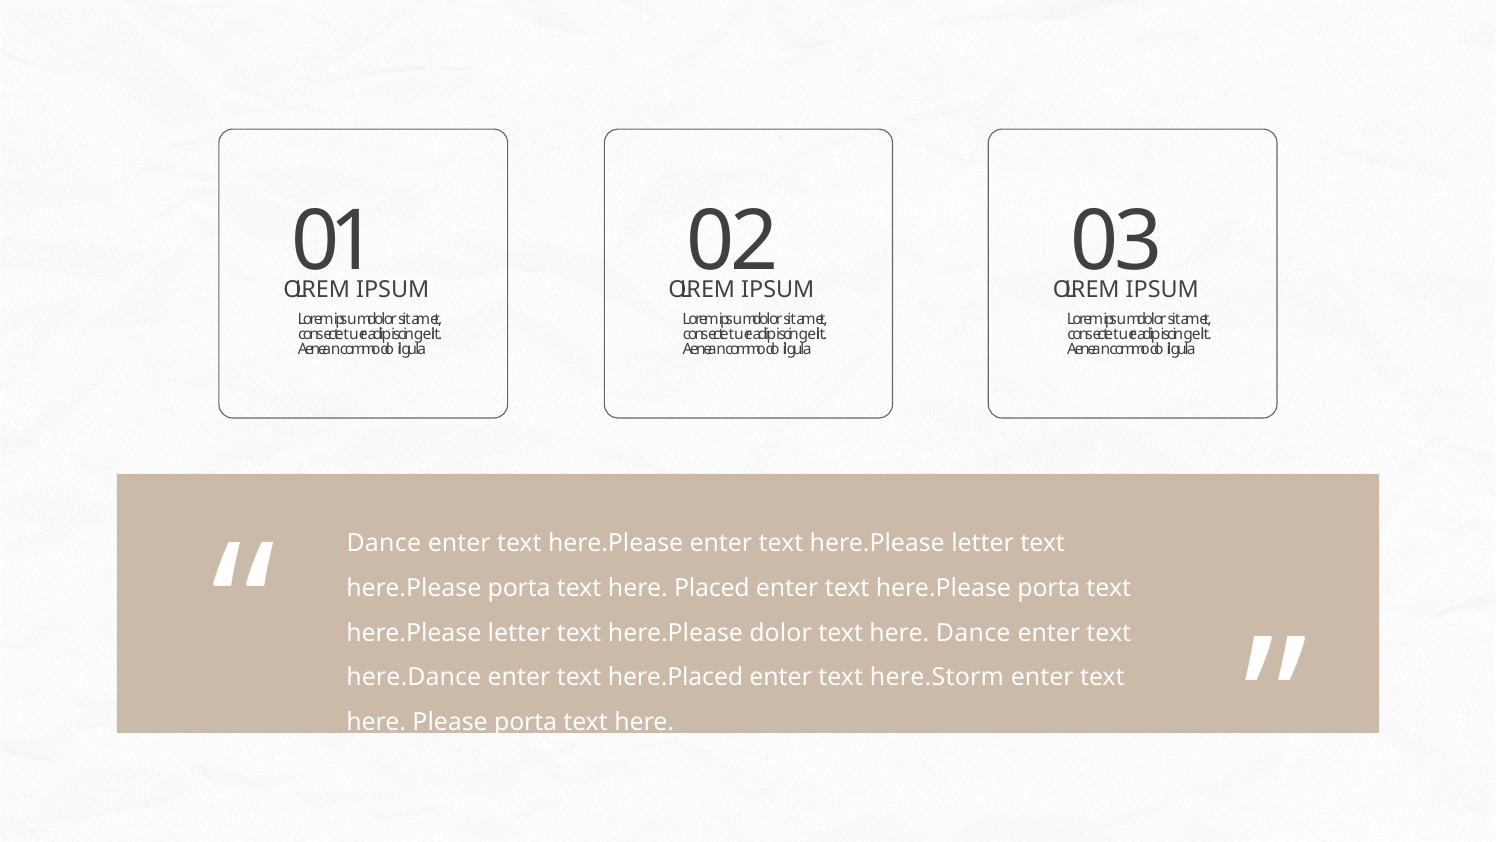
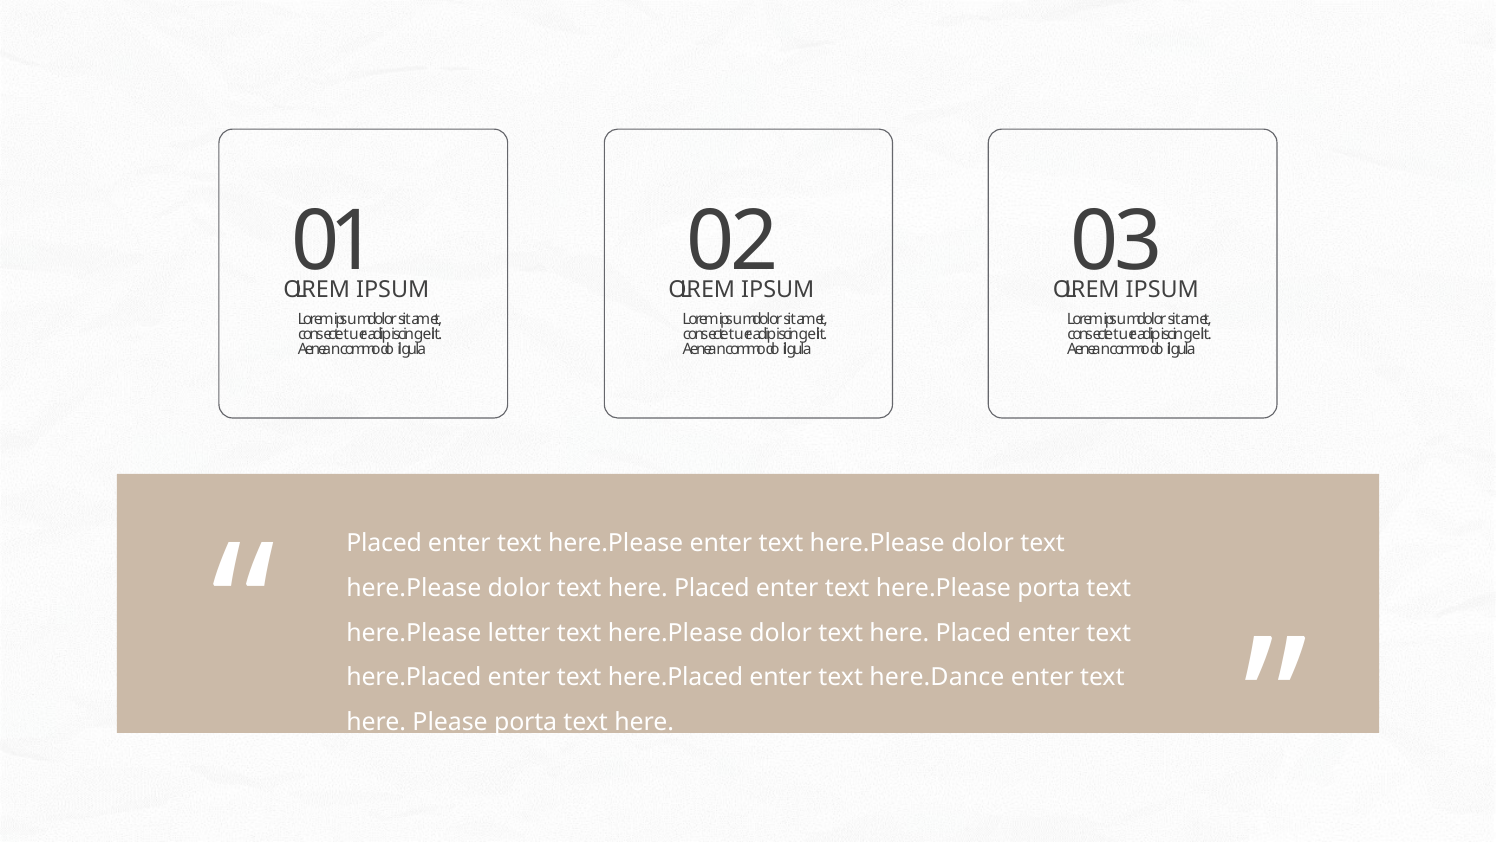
Dance at (384, 543): Dance -> Placed
enter text here.Please letter: letter -> dolor
porta at (519, 588): porta -> dolor
Dance at (973, 633): Dance -> Placed
here.Dance at (414, 677): here.Dance -> here.Placed
here.Storm: here.Storm -> here.Dance
